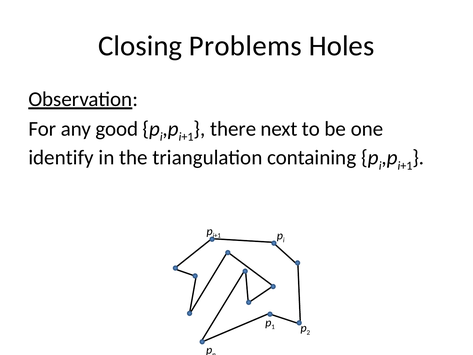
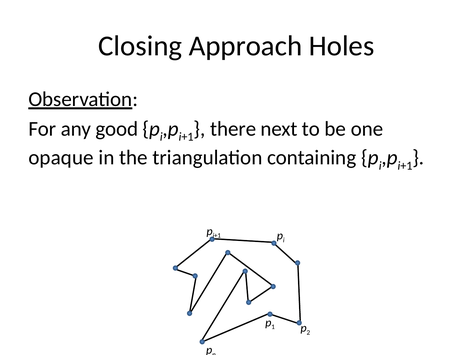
Problems: Problems -> Approach
identify: identify -> opaque
